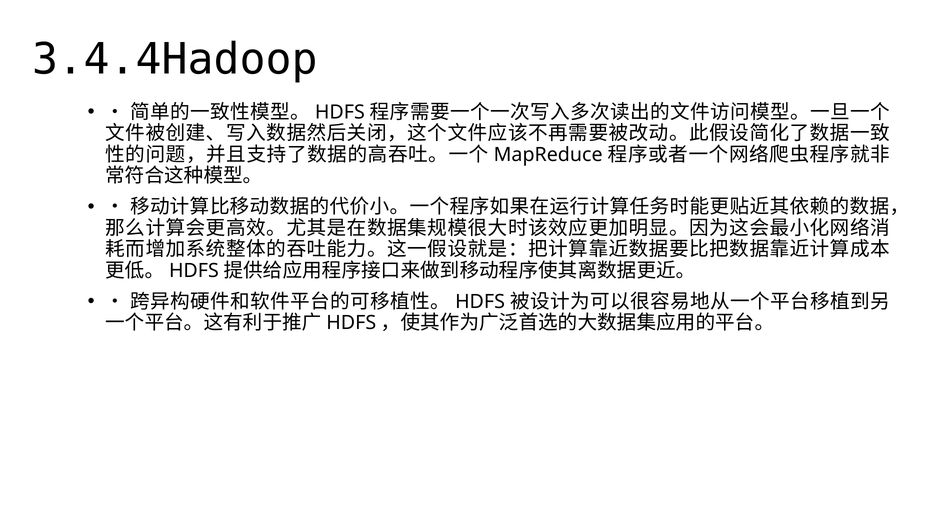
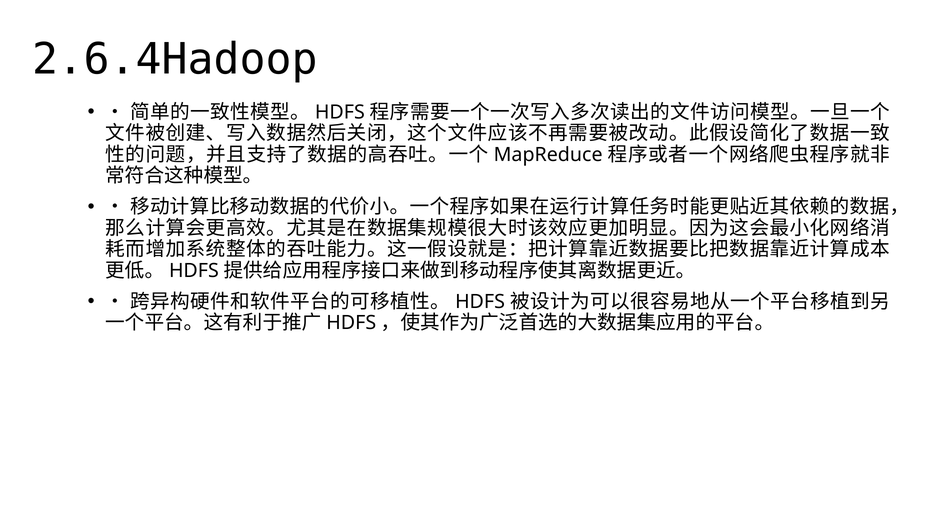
3.4.4Hadoop: 3.4.4Hadoop -> 2.6.4Hadoop
